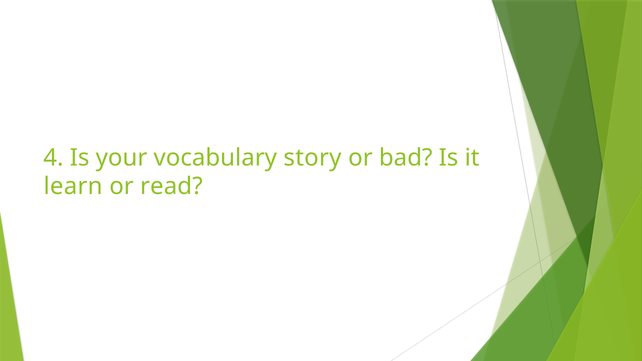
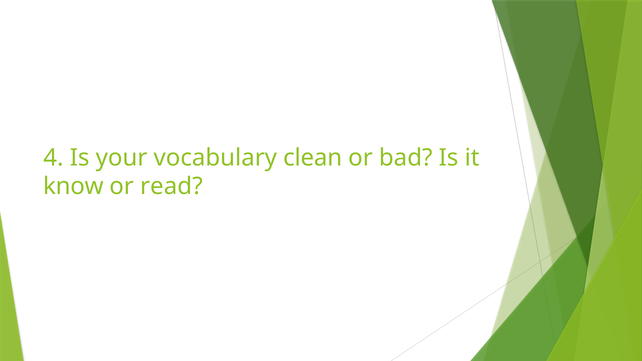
story: story -> clean
learn: learn -> know
